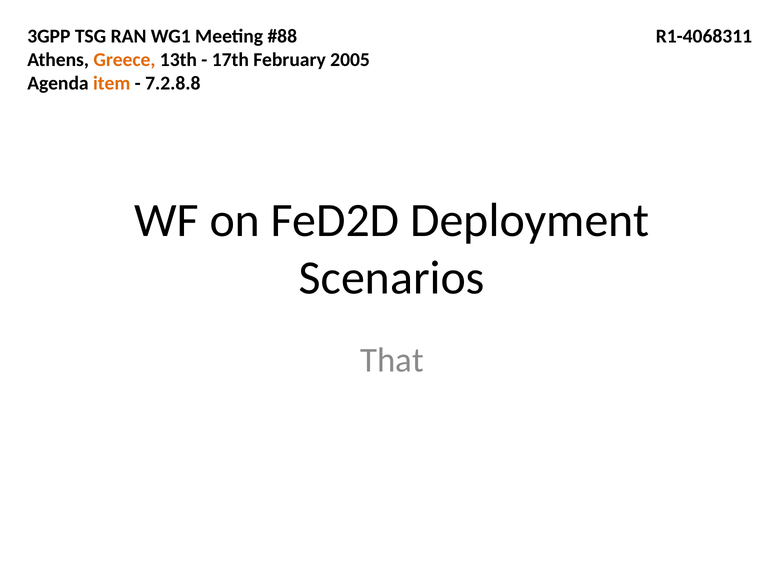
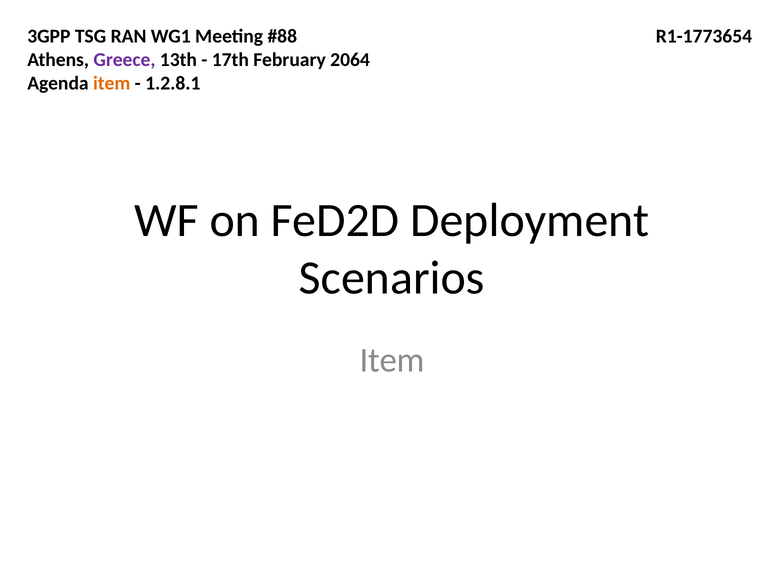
R1-4068311: R1-4068311 -> R1-1773654
Greece colour: orange -> purple
2005: 2005 -> 2064
7.2.8.8: 7.2.8.8 -> 1.2.8.1
That at (392, 360): That -> Item
